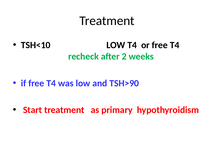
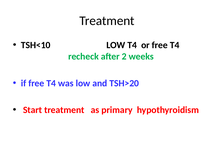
TSH>90: TSH>90 -> TSH>20
